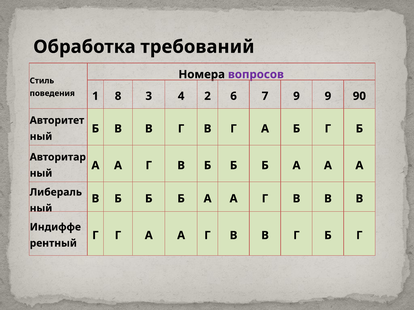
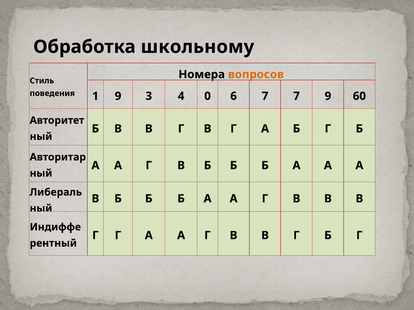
требований: требований -> школьному
вопросов colour: purple -> orange
1 8: 8 -> 9
2: 2 -> 0
7 9: 9 -> 7
90: 90 -> 60
